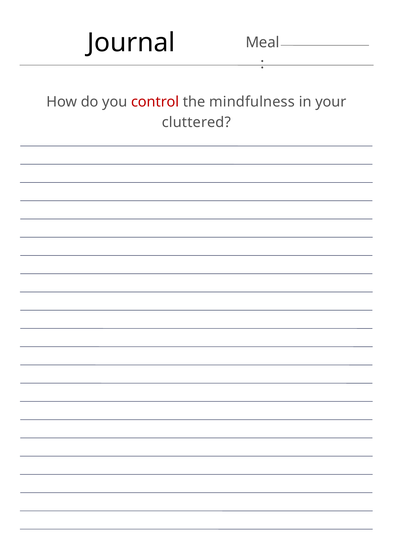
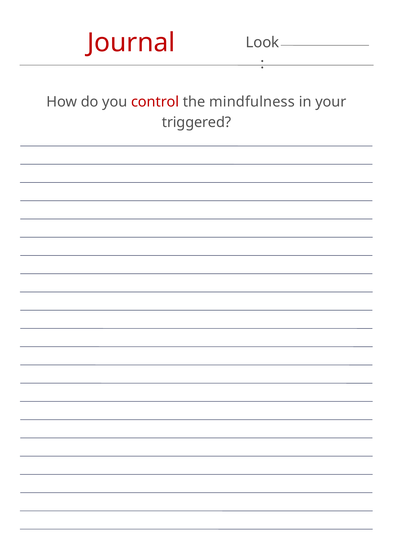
Journal colour: black -> red
Meal: Meal -> Look
cluttered: cluttered -> triggered
